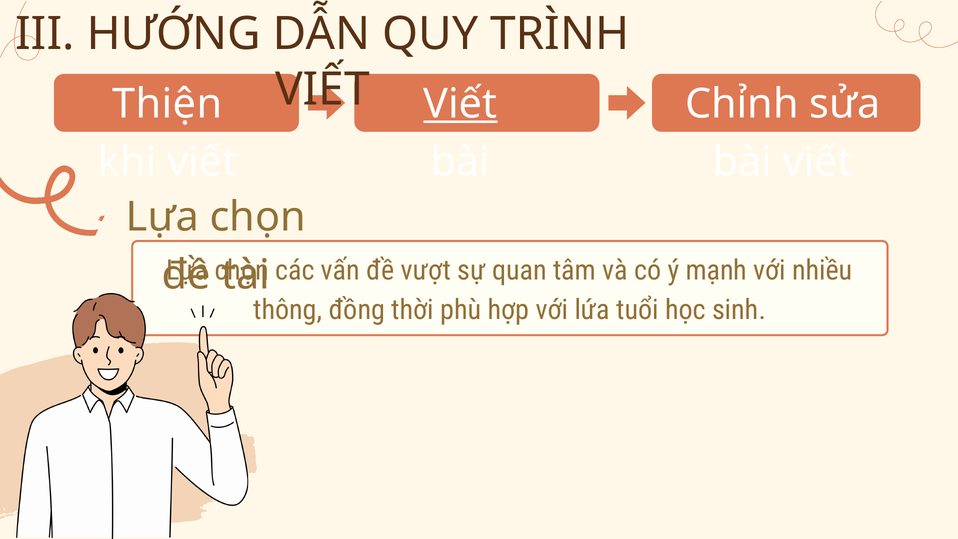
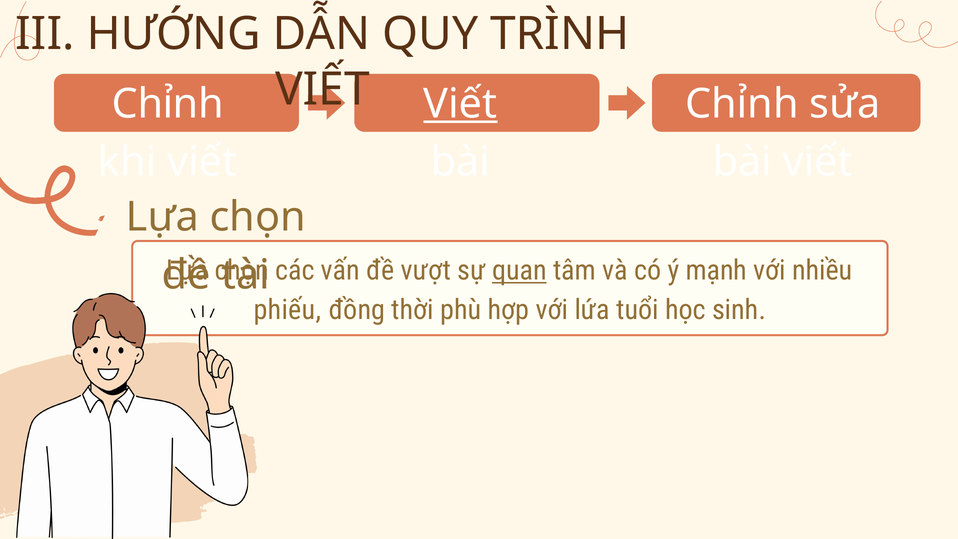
Thiện at (167, 104): Thiện -> Chỉnh
quan underline: none -> present
thông: thông -> phiếu
